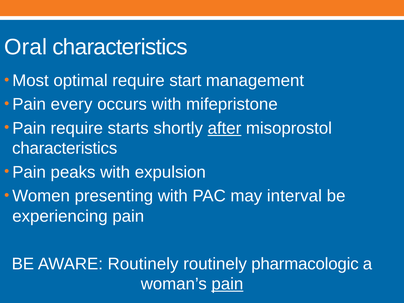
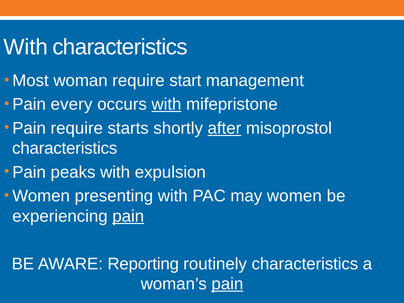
Oral at (26, 47): Oral -> With
optimal: optimal -> woman
with at (166, 104) underline: none -> present
may interval: interval -> women
pain at (128, 216) underline: none -> present
AWARE Routinely: Routinely -> Reporting
routinely pharmacologic: pharmacologic -> characteristics
